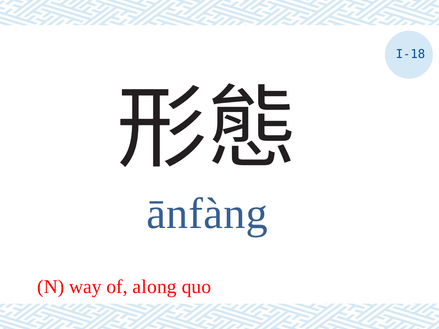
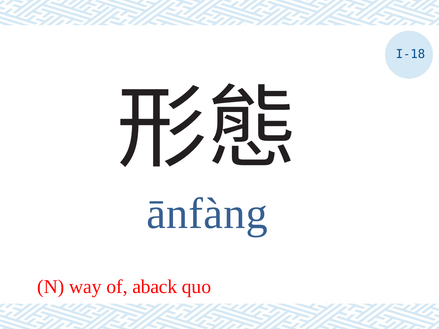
along: along -> aback
